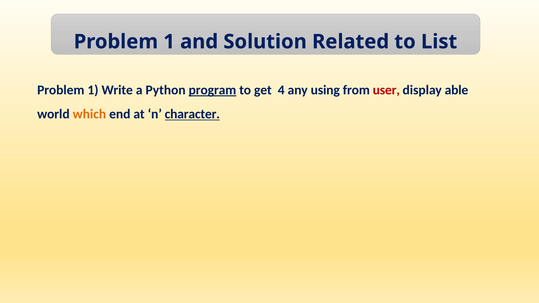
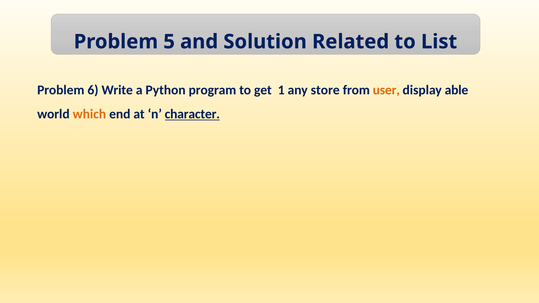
1 at (169, 42): 1 -> 5
1 at (93, 90): 1 -> 6
program underline: present -> none
4: 4 -> 1
using: using -> store
user colour: red -> orange
